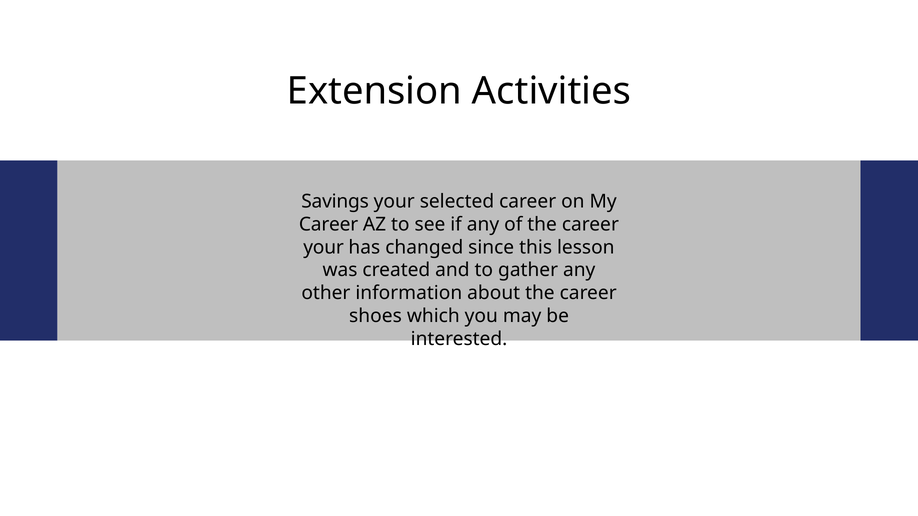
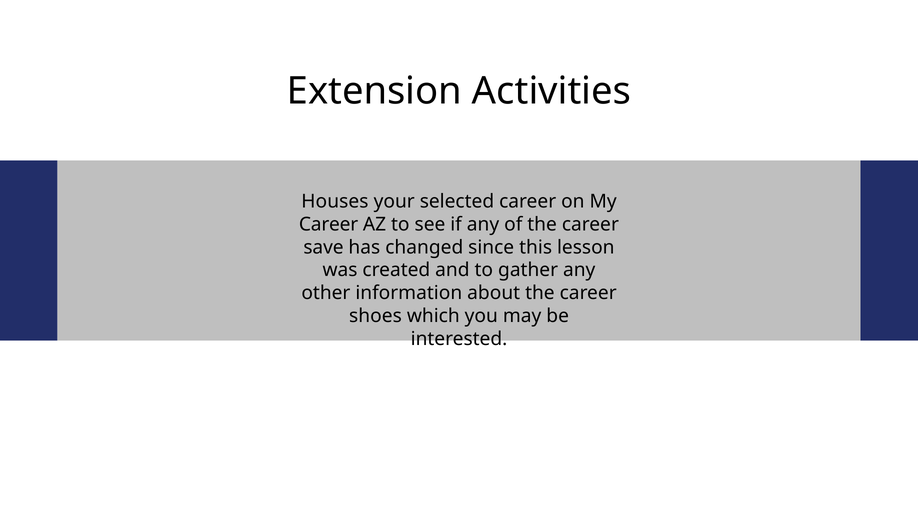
Savings: Savings -> Houses
your at (324, 247): your -> save
